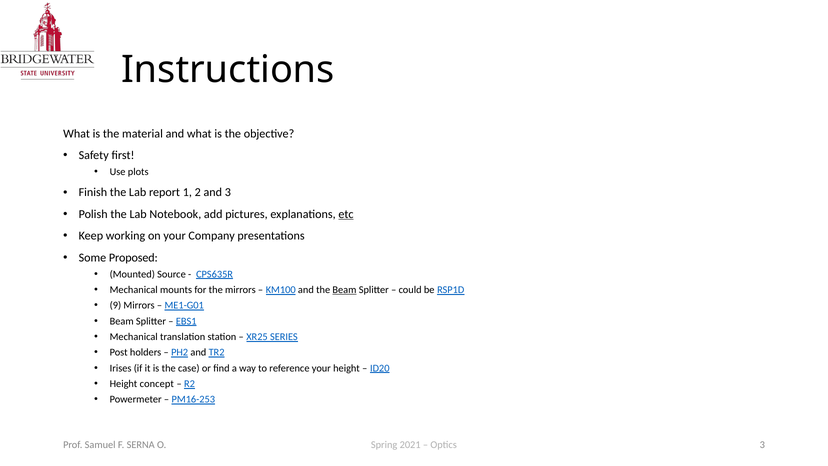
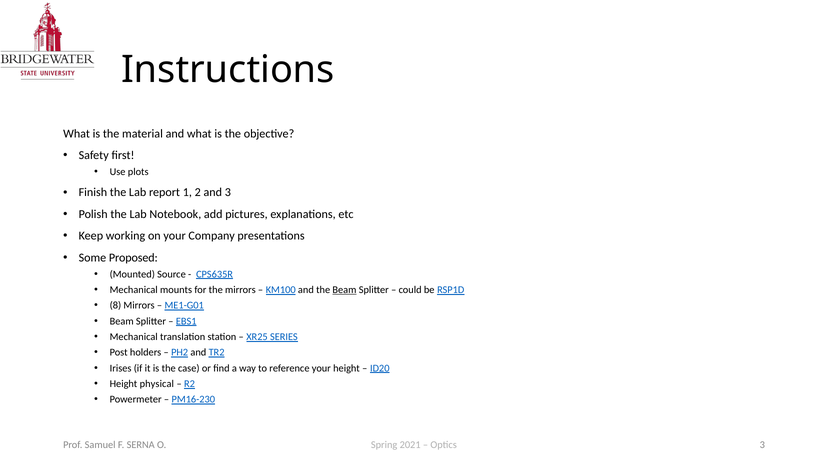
etc underline: present -> none
9: 9 -> 8
concept: concept -> physical
PM16-253: PM16-253 -> PM16-230
